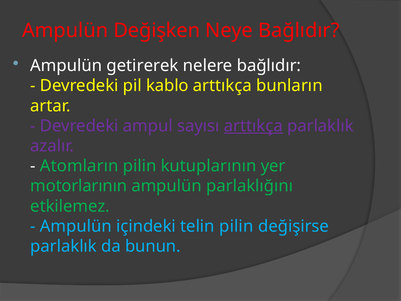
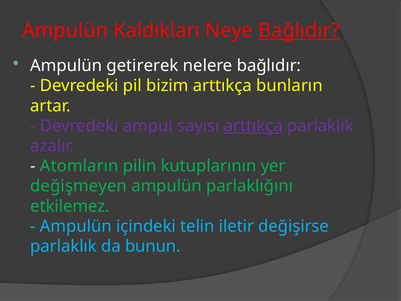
Değişken: Değişken -> Kaldıkları
Bağlıdır at (299, 30) underline: none -> present
kablo: kablo -> bizim
motorlarının: motorlarının -> değişmeyen
telin pilin: pilin -> iletir
